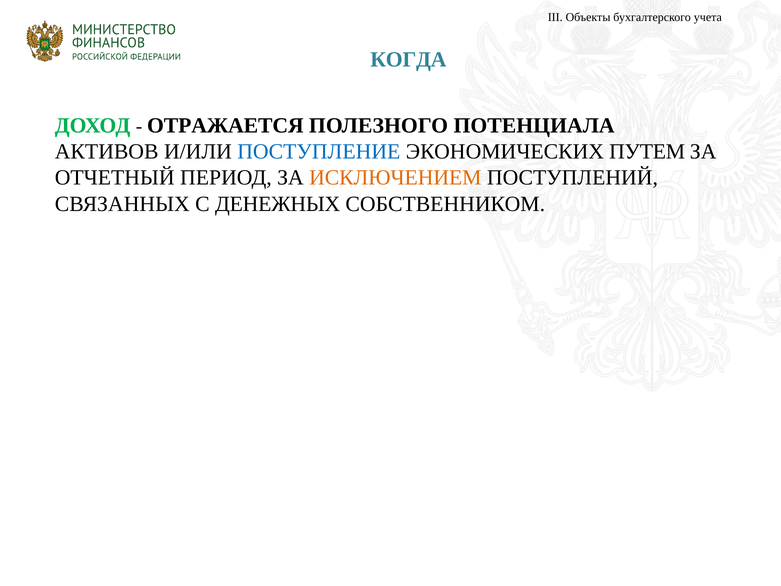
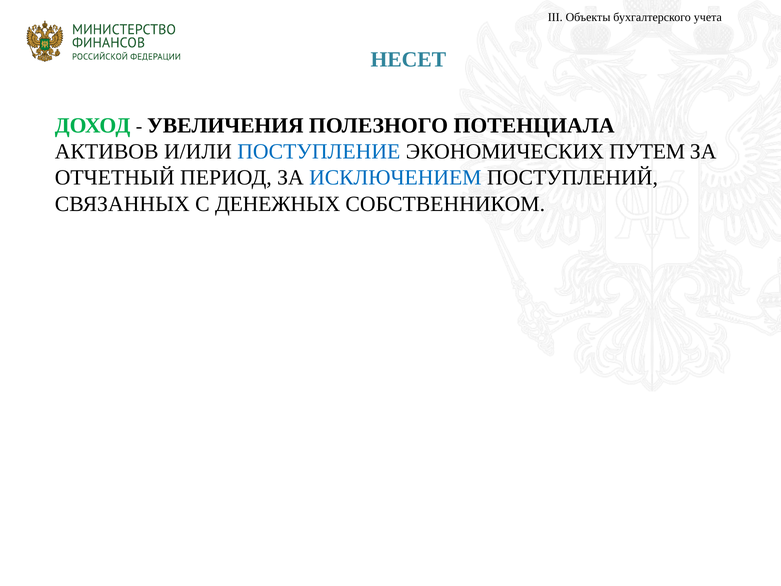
КОГДА: КОГДА -> НЕСЕТ
ОТРАЖАЕТСЯ: ОТРАЖАЕТСЯ -> УВЕЛИЧЕНИЯ
ИСКЛЮЧЕНИЕМ colour: orange -> blue
